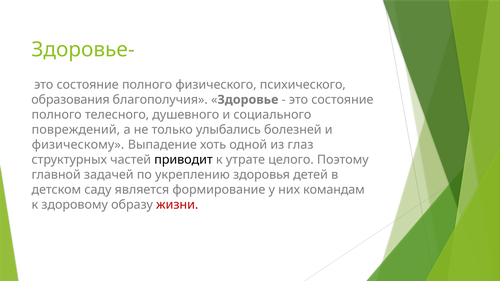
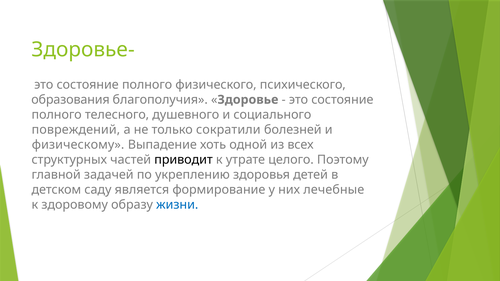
улыбались: улыбались -> сократили
глаз: глаз -> всех
командам: командам -> лечебные
жизни colour: red -> blue
